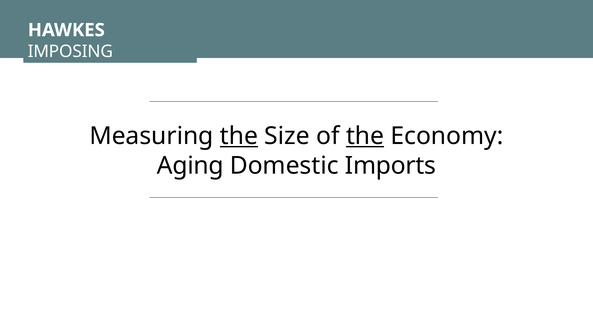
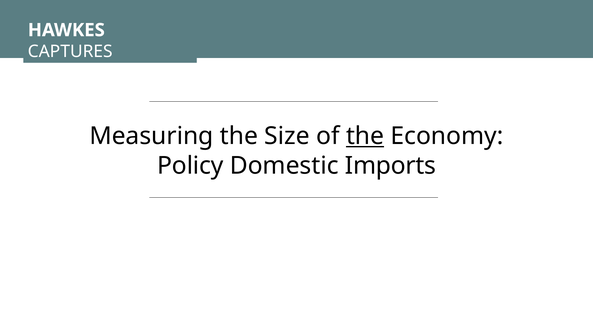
IMPOSING: IMPOSING -> CAPTURES
the at (239, 136) underline: present -> none
Aging: Aging -> Policy
